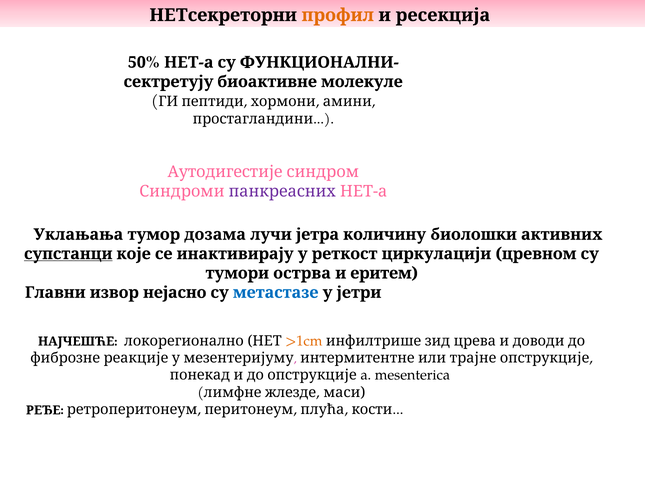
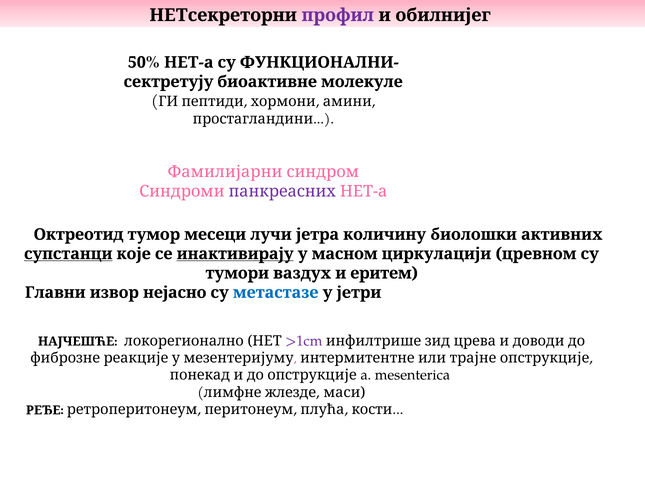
профил colour: orange -> purple
ресекција: ресекција -> обилнијег
Аутодигестије: Аутодигестије -> Фамилијарни
Уклањања: Уклањања -> Октреотид
дозама: дозама -> месеци
инактивирају underline: none -> present
реткост: реткост -> масном
острва: острва -> ваздух
>1cm colour: orange -> purple
